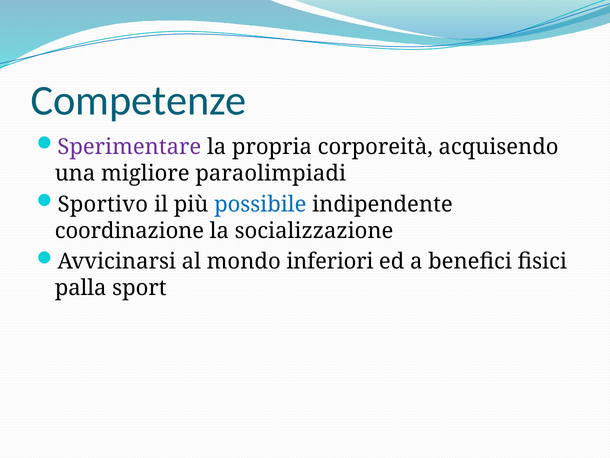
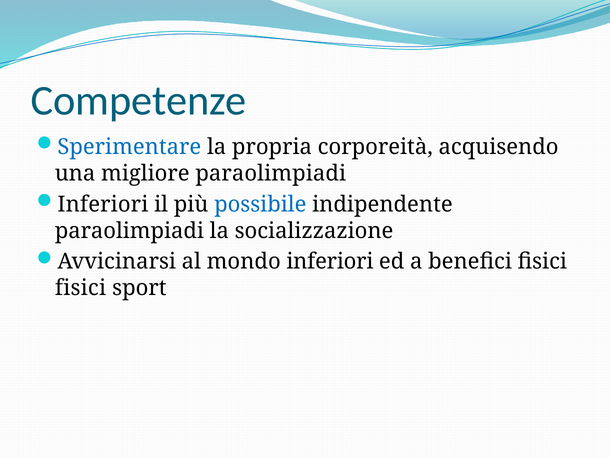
Sperimentare colour: purple -> blue
Sportivo at (103, 204): Sportivo -> Inferiori
coordinazione at (129, 231): coordinazione -> paraolimpiadi
palla at (81, 288): palla -> fisici
